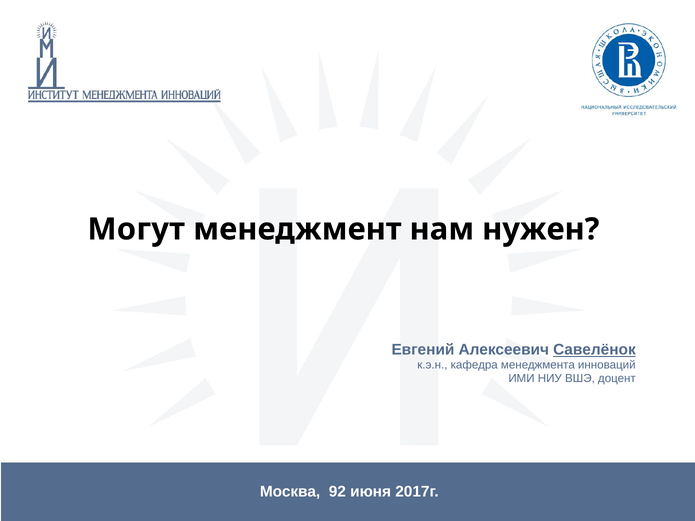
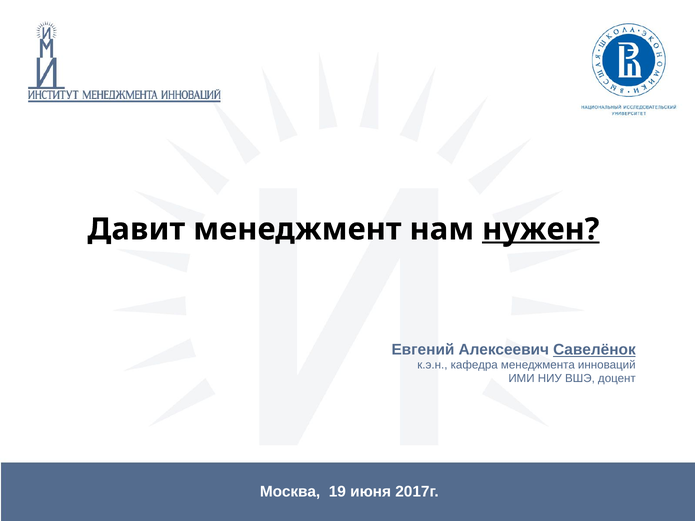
Могут: Могут -> Давит
нужен underline: none -> present
92: 92 -> 19
